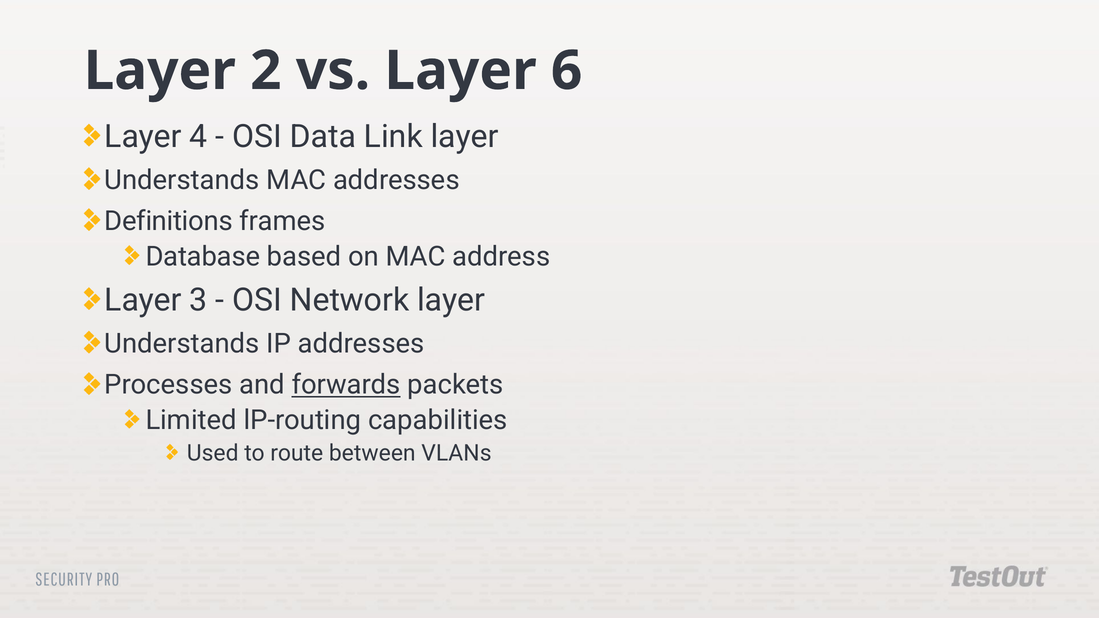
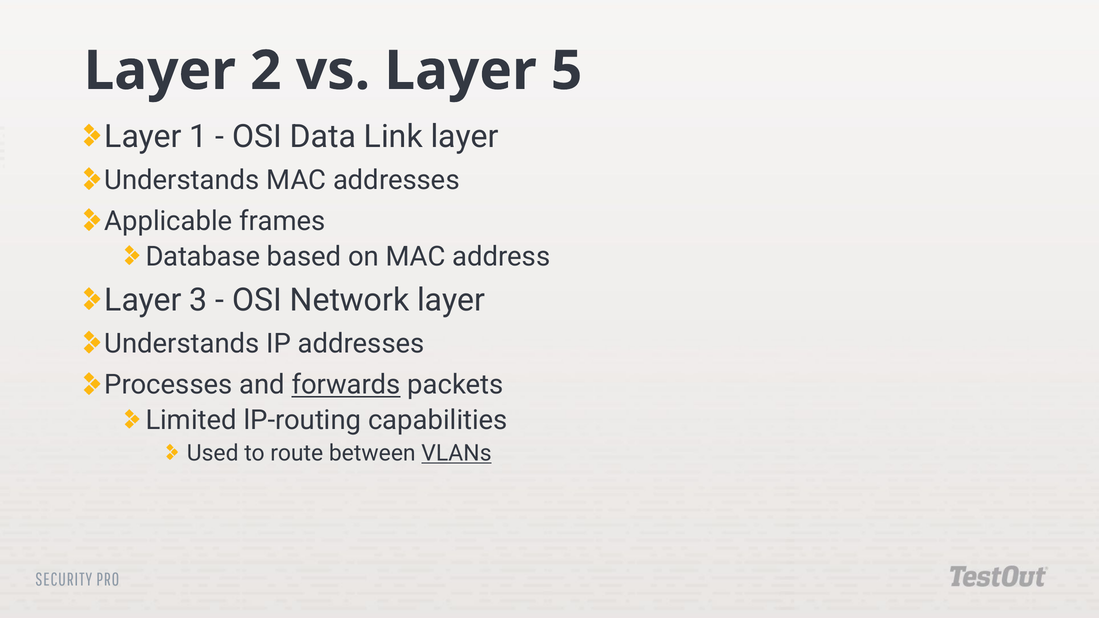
6: 6 -> 5
4: 4 -> 1
Definitions: Definitions -> Applicable
VLANs underline: none -> present
